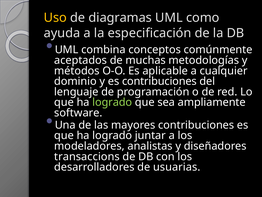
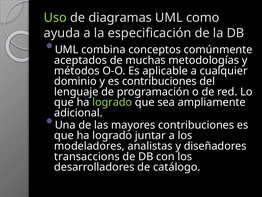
Uso colour: yellow -> light green
software: software -> adicional
usuarias: usuarias -> catálogo
